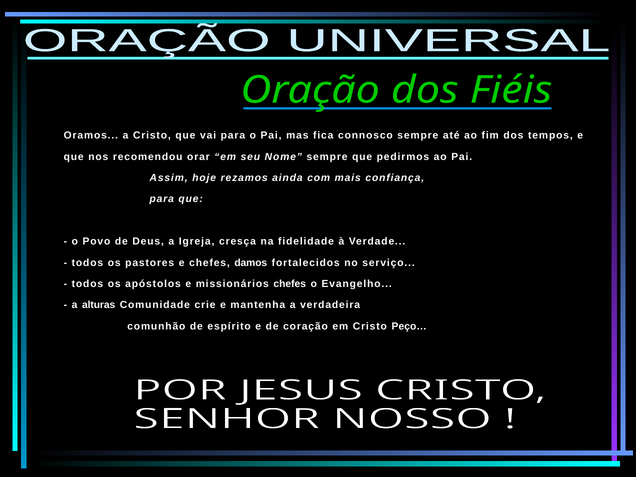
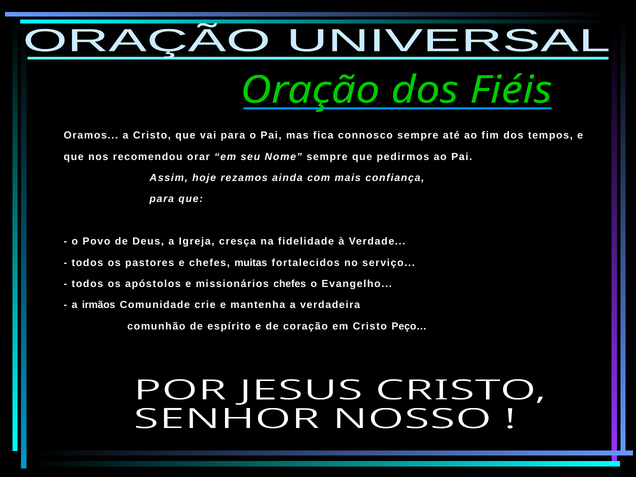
damos: damos -> muitas
alturas: alturas -> irmãos
